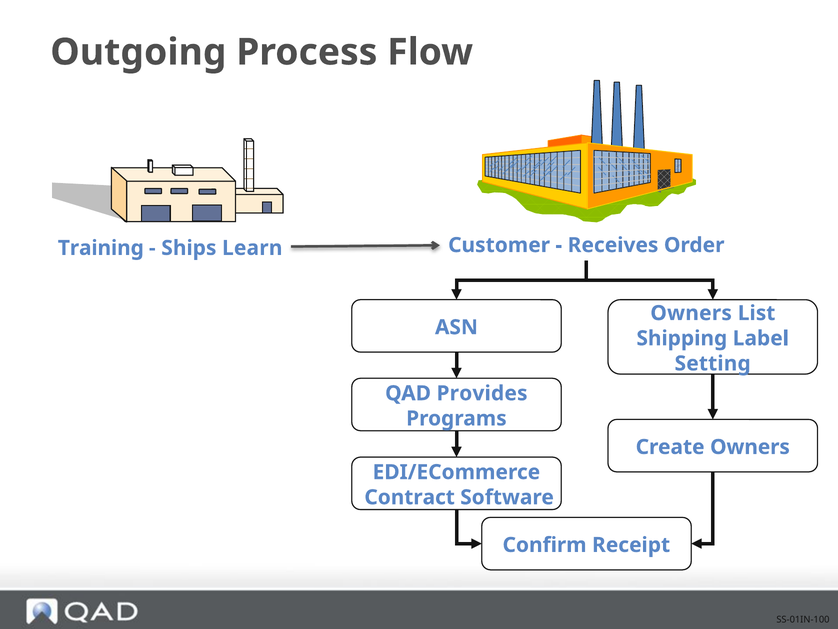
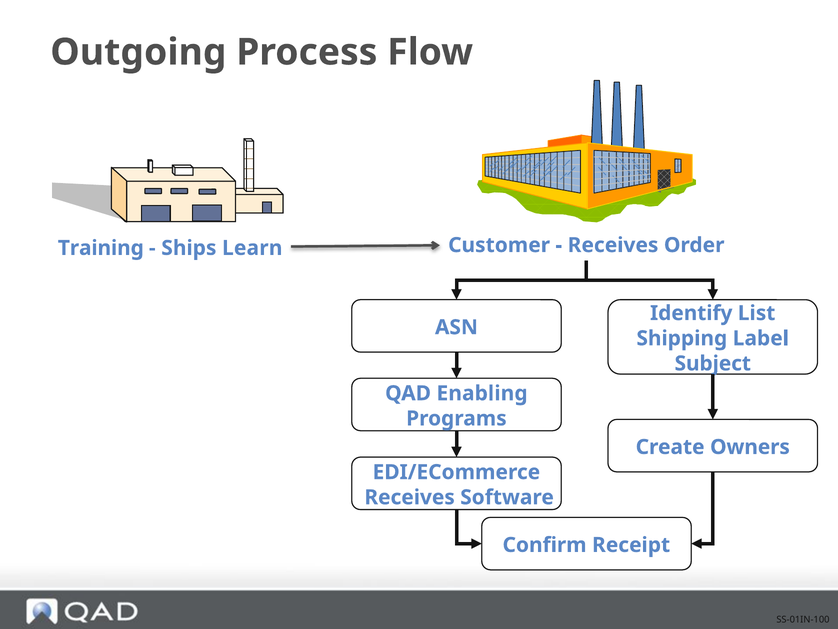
Owners at (691, 313): Owners -> Identify
Setting: Setting -> Subject
Provides: Provides -> Enabling
Contract at (410, 497): Contract -> Receives
